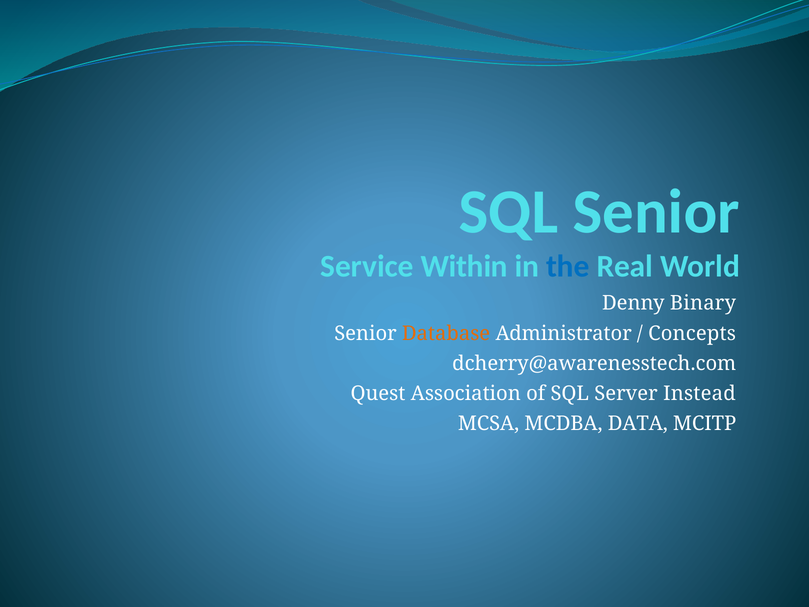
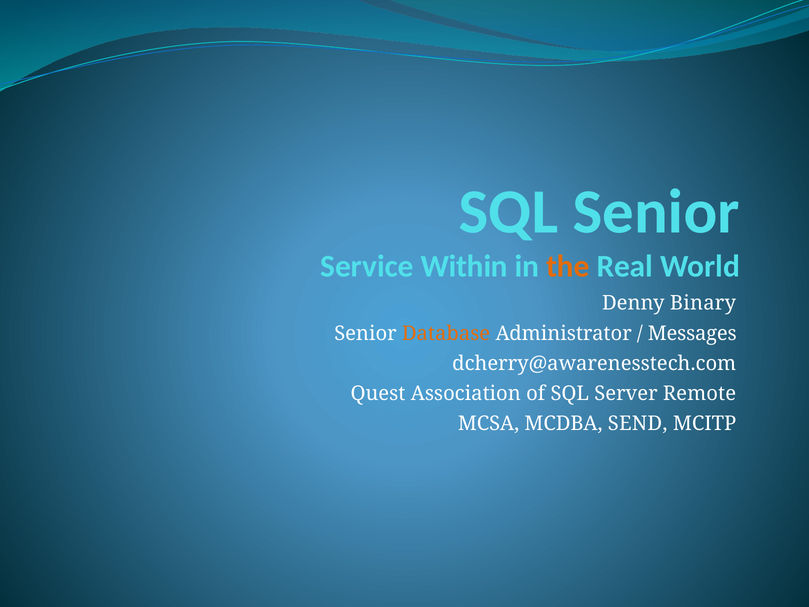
the colour: blue -> orange
Concepts: Concepts -> Messages
Instead: Instead -> Remote
DATA: DATA -> SEND
